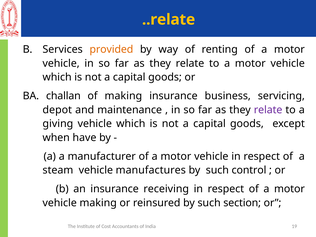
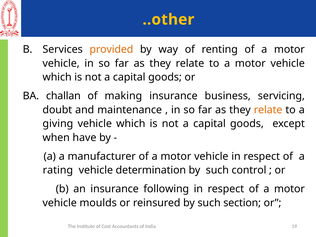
..relate: ..relate -> ..other
depot: depot -> doubt
relate at (268, 110) colour: purple -> orange
steam: steam -> rating
manufactures: manufactures -> determination
receiving: receiving -> following
vehicle making: making -> moulds
